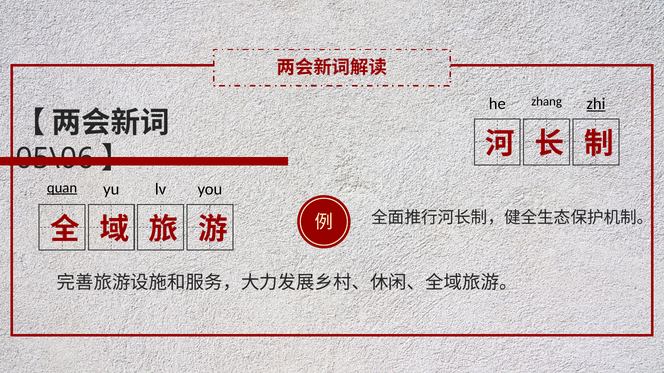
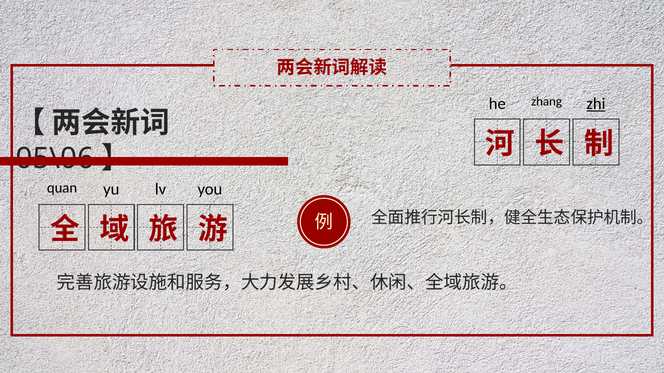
quan underline: present -> none
